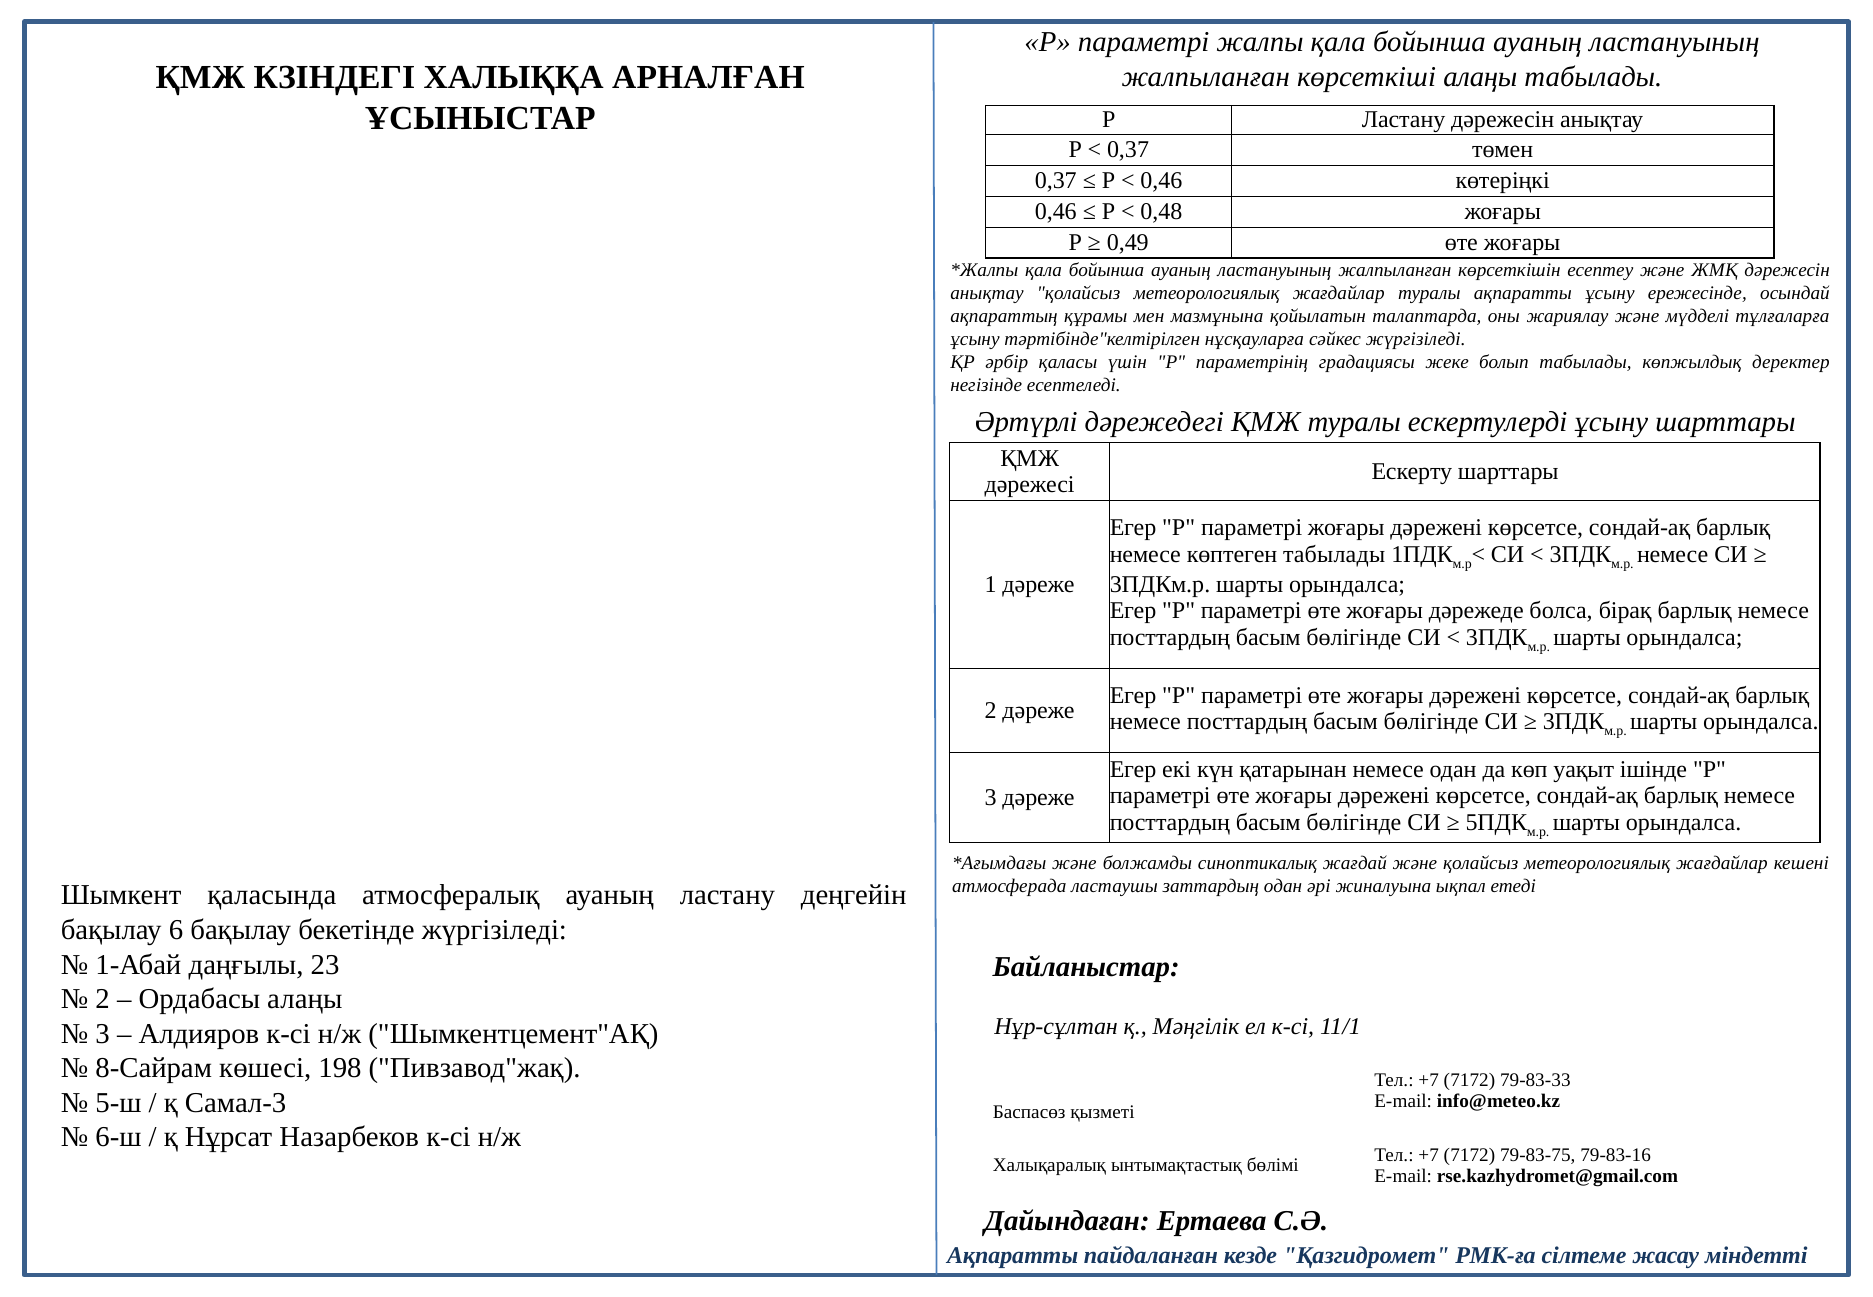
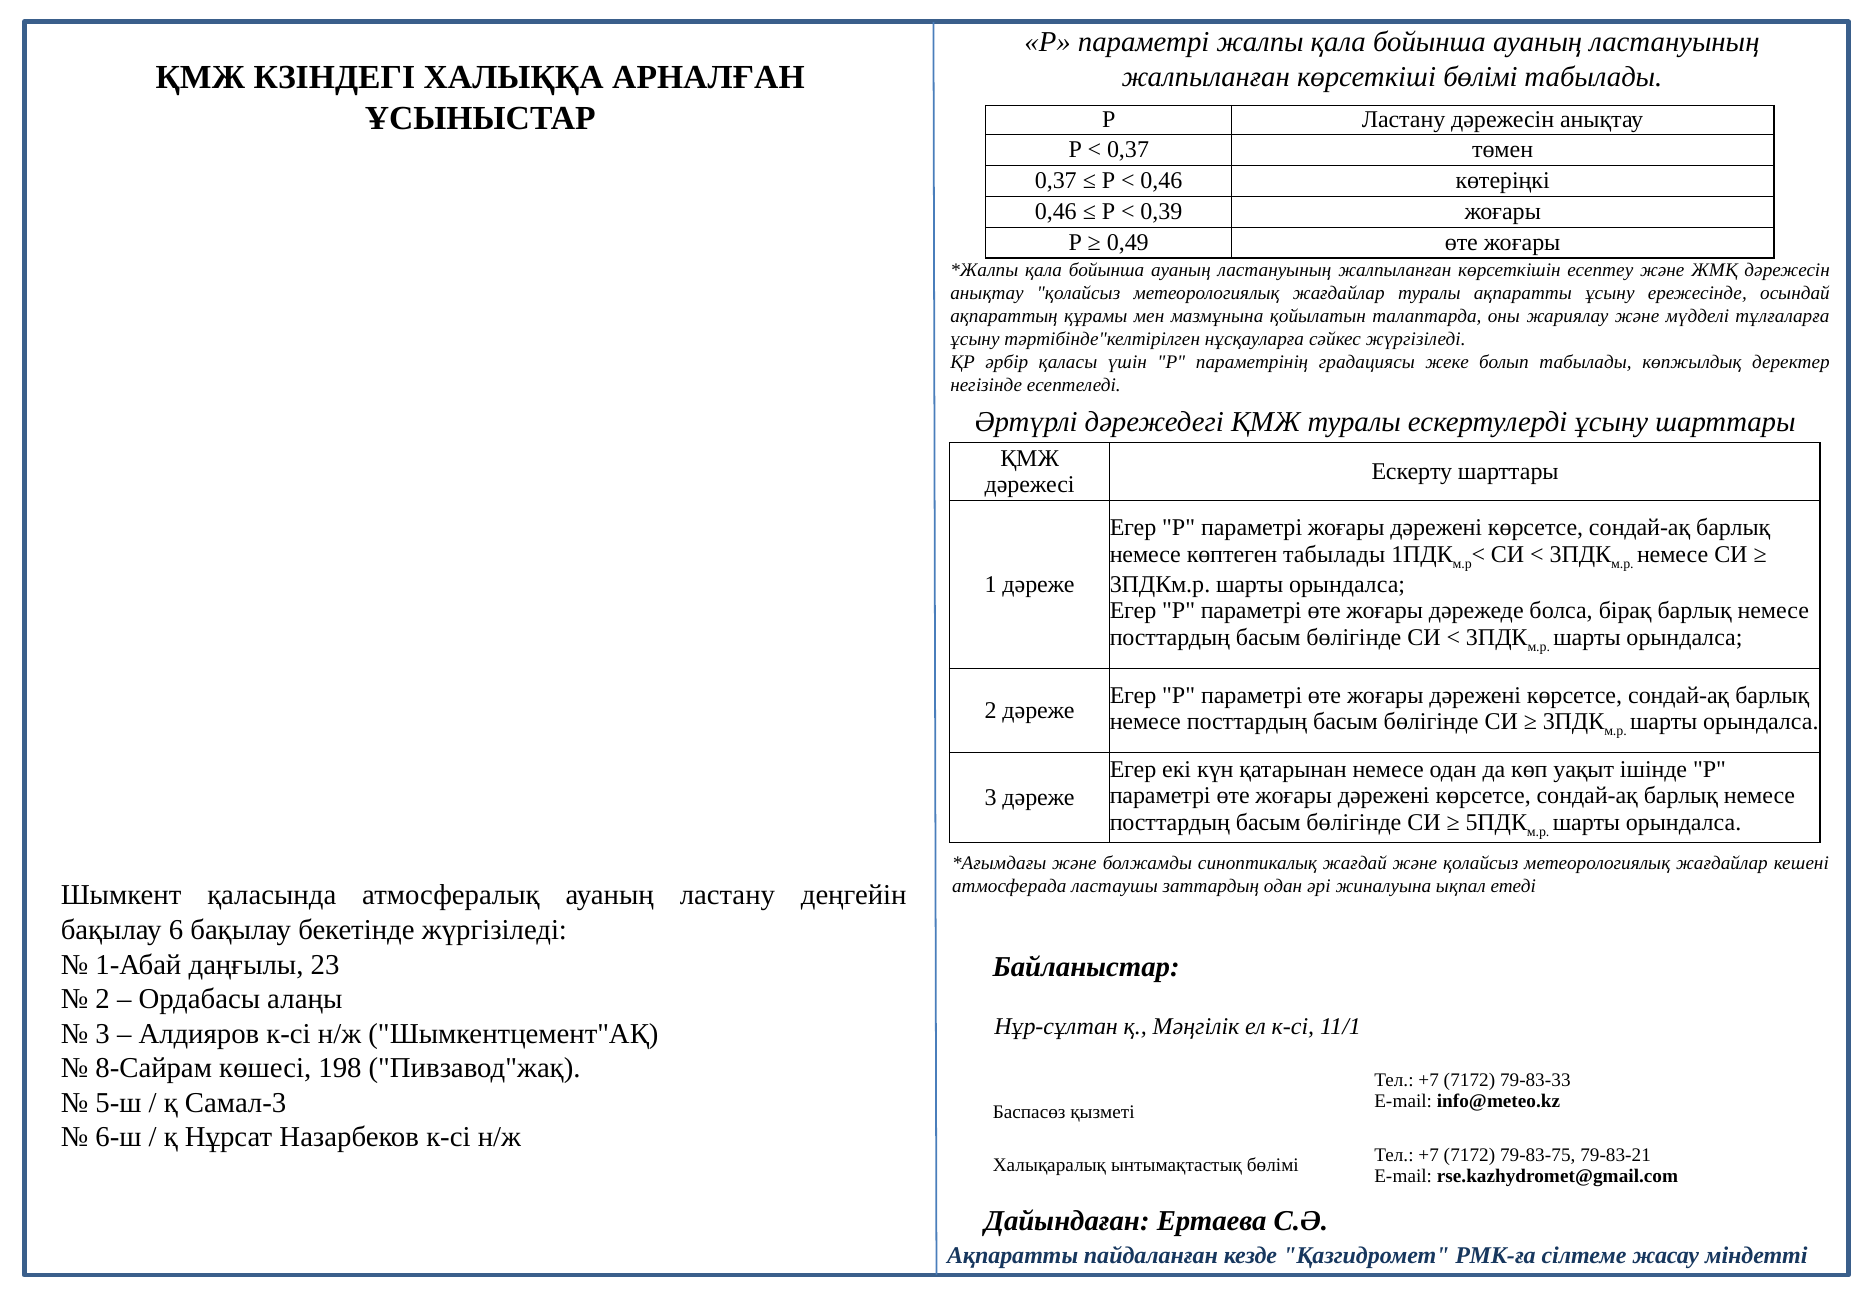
көрсеткіші алаңы: алаңы -> бөлімі
0,48: 0,48 -> 0,39
79-83-16: 79-83-16 -> 79-83-21
